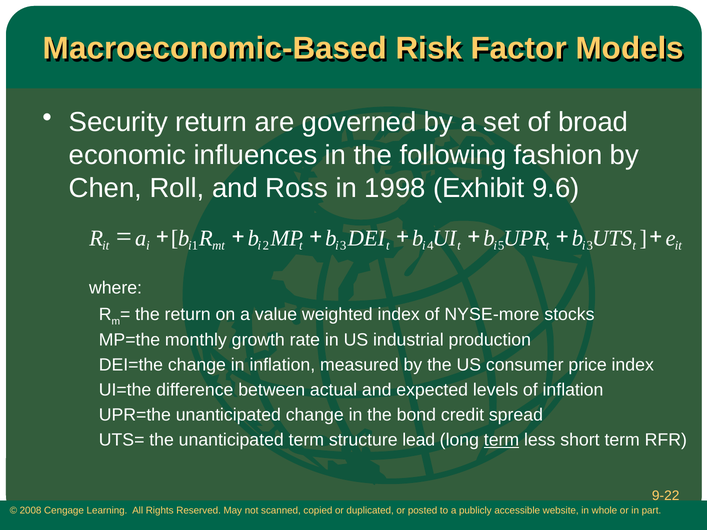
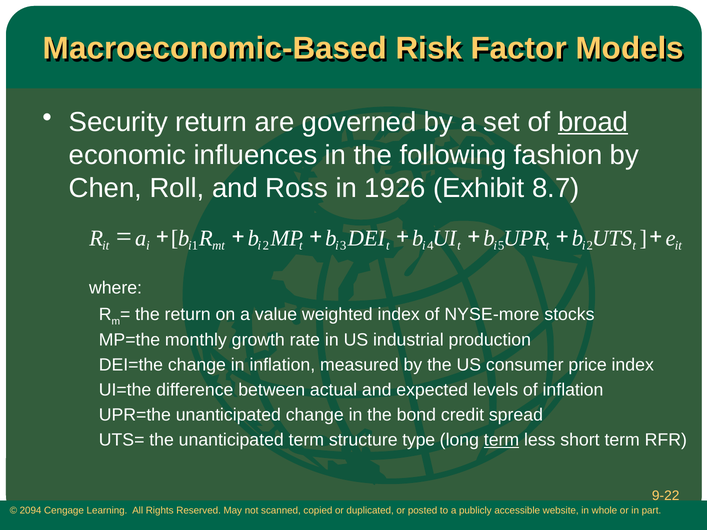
broad underline: none -> present
1998: 1998 -> 1926
9.6: 9.6 -> 8.7
3 at (590, 246): 3 -> 2
lead: lead -> type
2008: 2008 -> 2094
